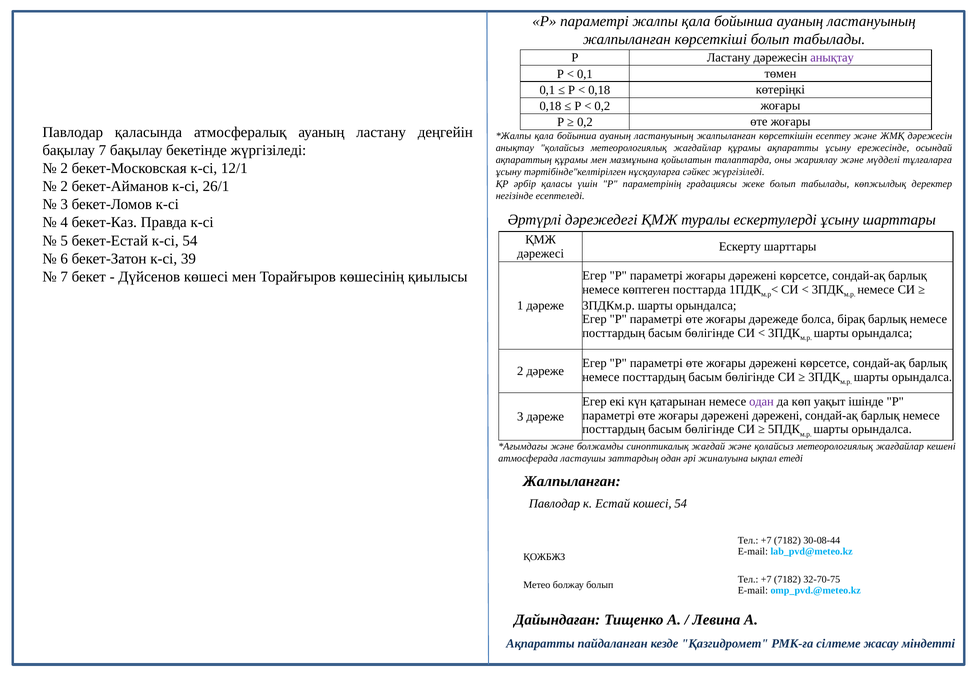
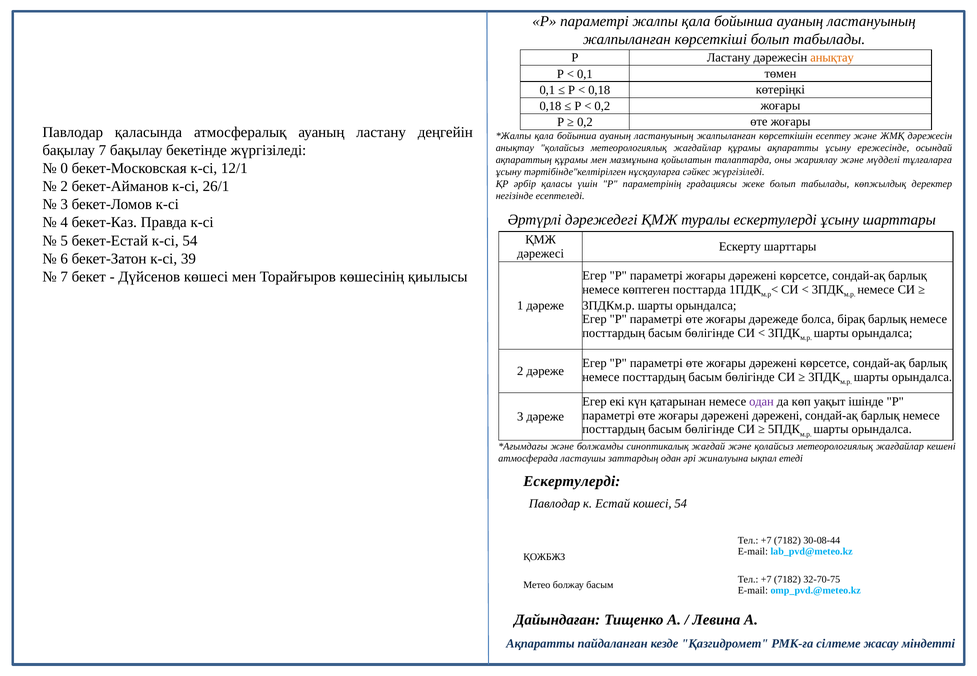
анықтау at (832, 58) colour: purple -> orange
2 at (64, 169): 2 -> 0
Жалпыланған at (572, 482): Жалпыланған -> Ескертулерді
болжау болып: болып -> басым
